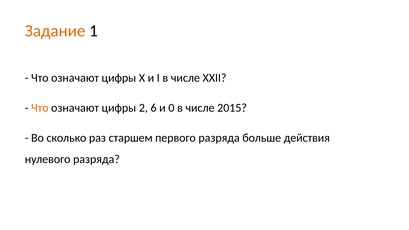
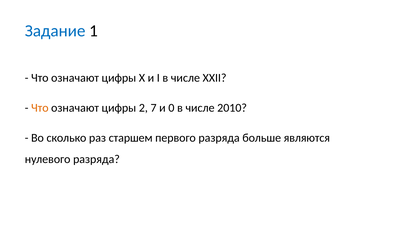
Задание colour: orange -> blue
6: 6 -> 7
2015: 2015 -> 2010
действия: действия -> являются
